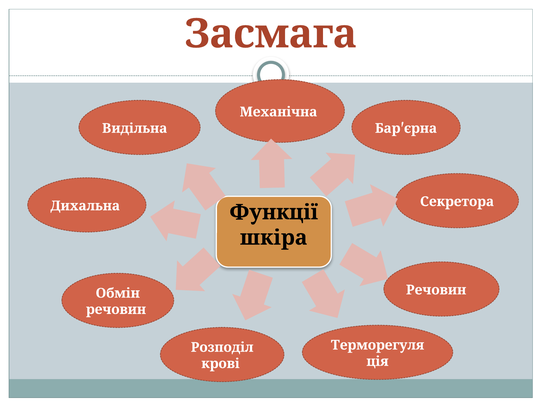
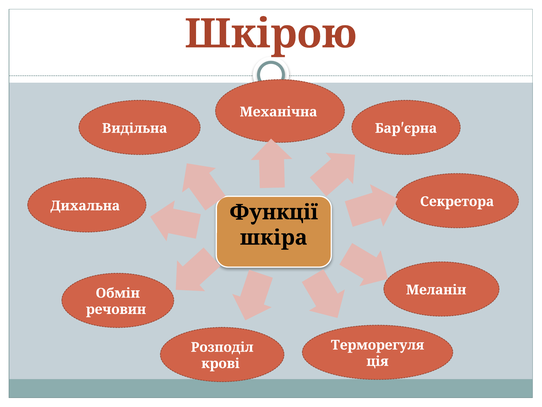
Засмага: Засмага -> Шкірою
Речовин at (436, 290): Речовин -> Меланін
